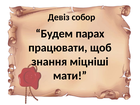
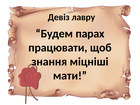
собор: собор -> лавру
